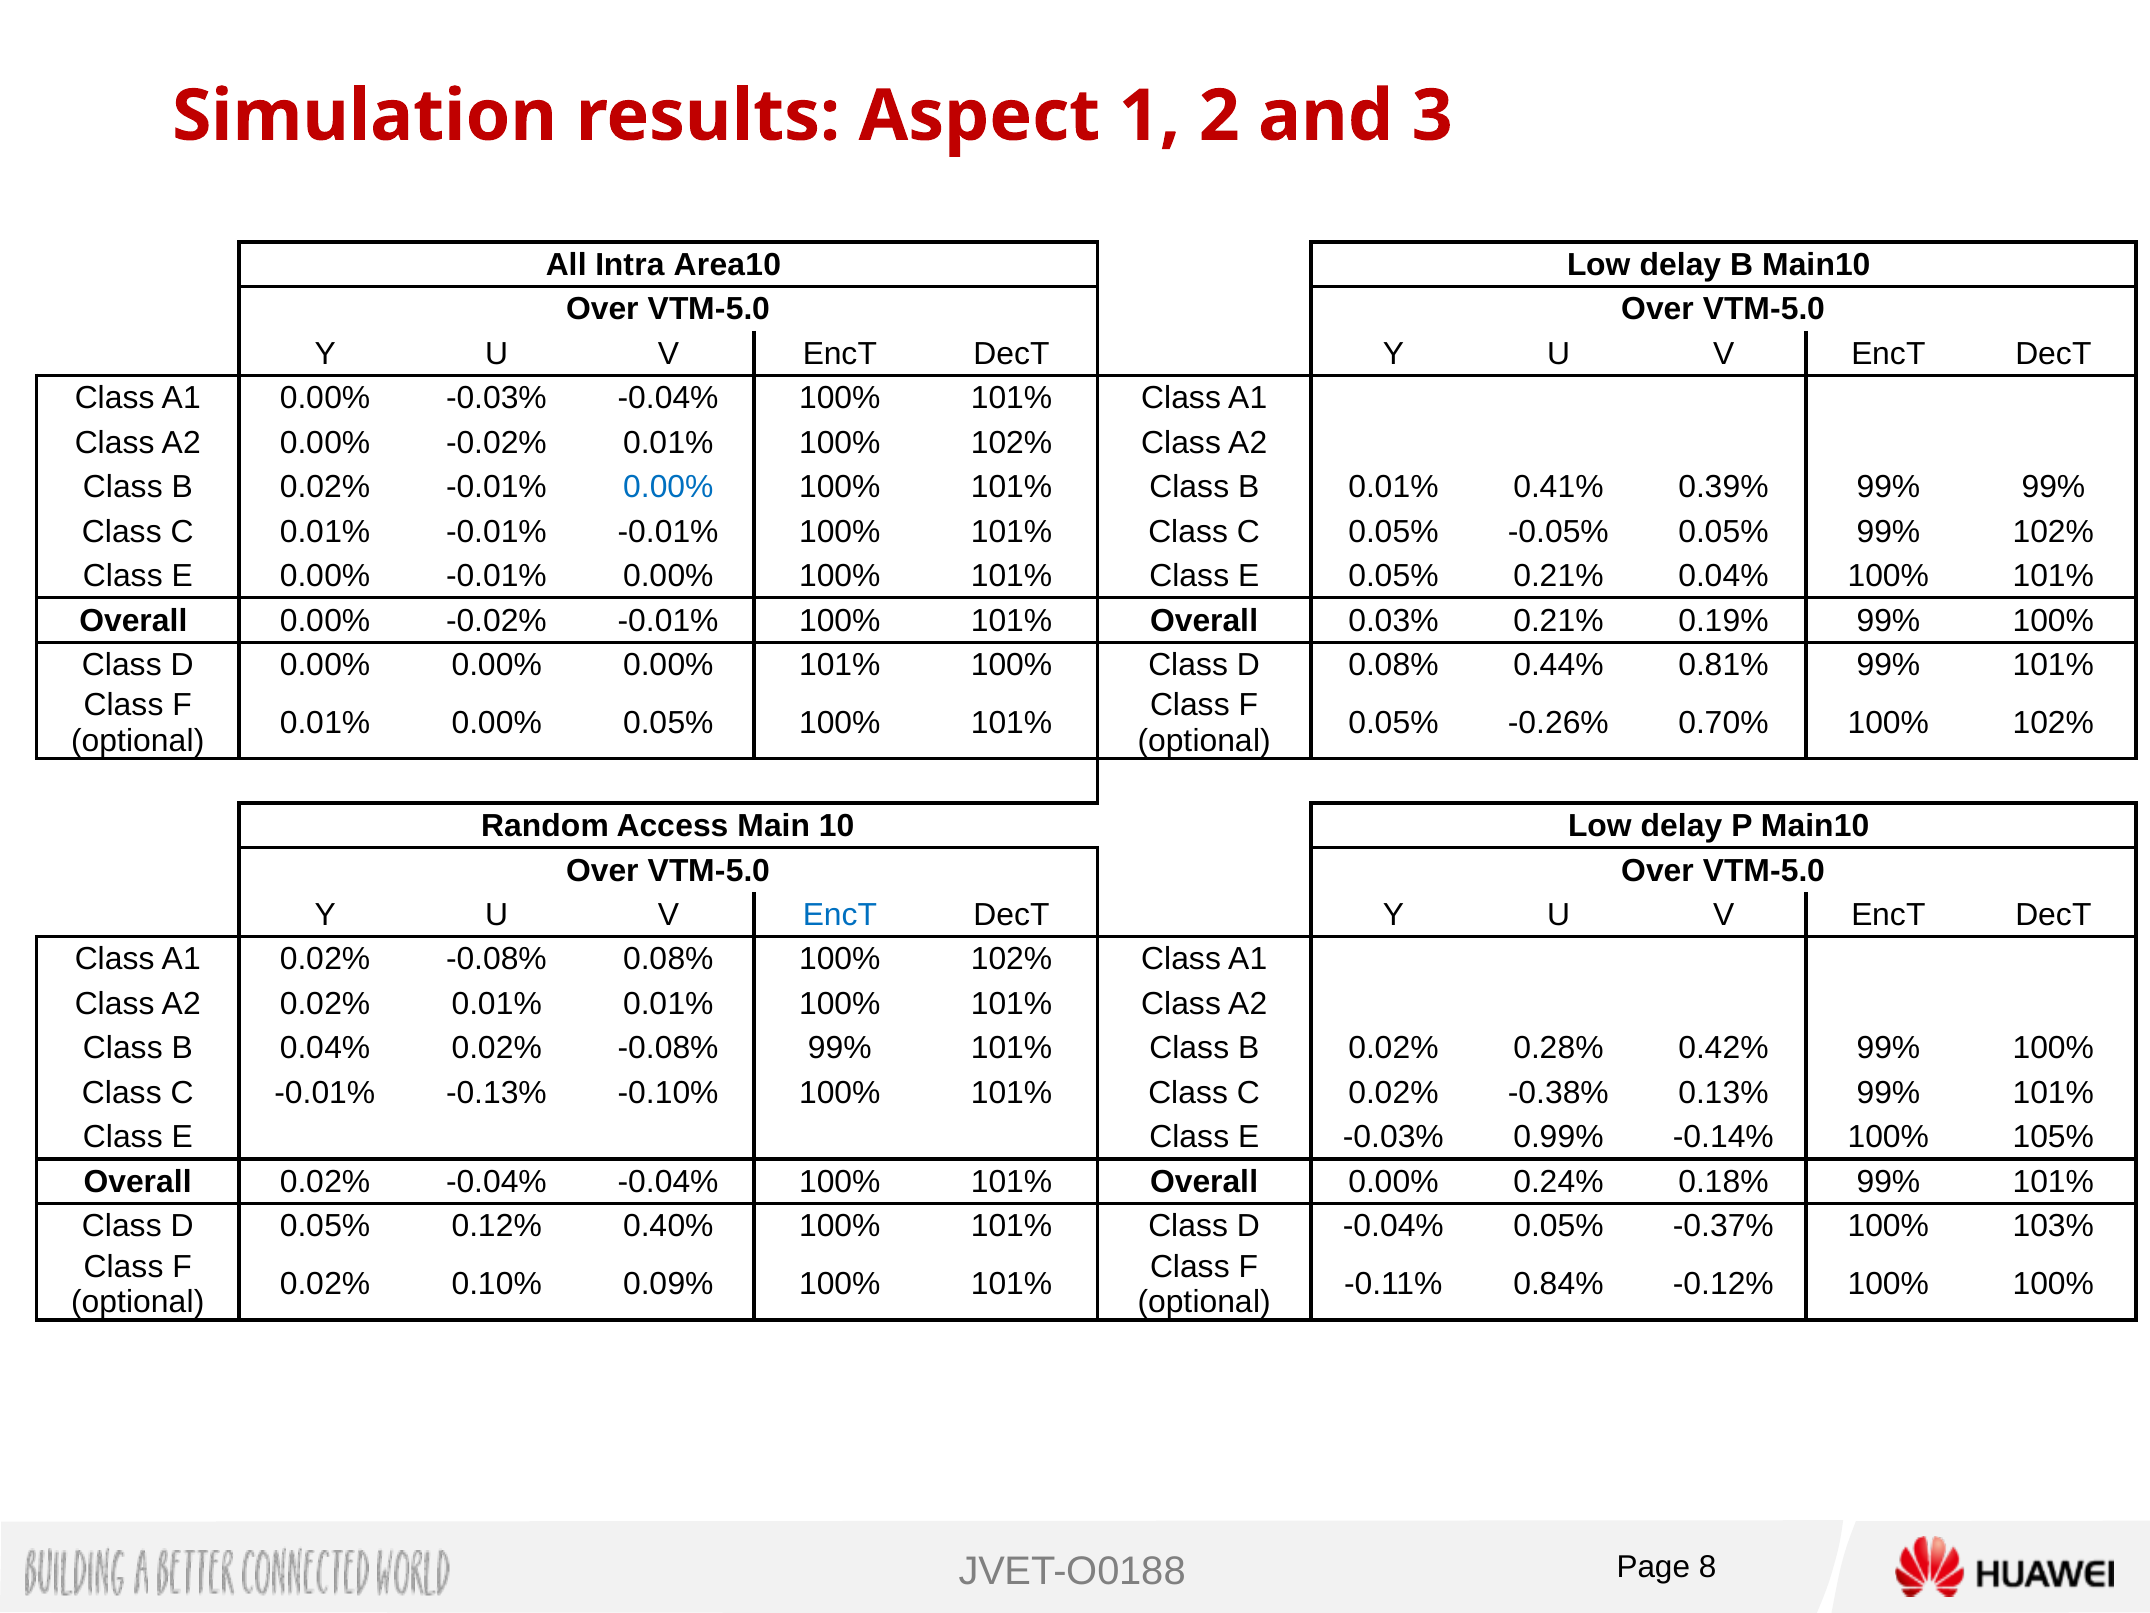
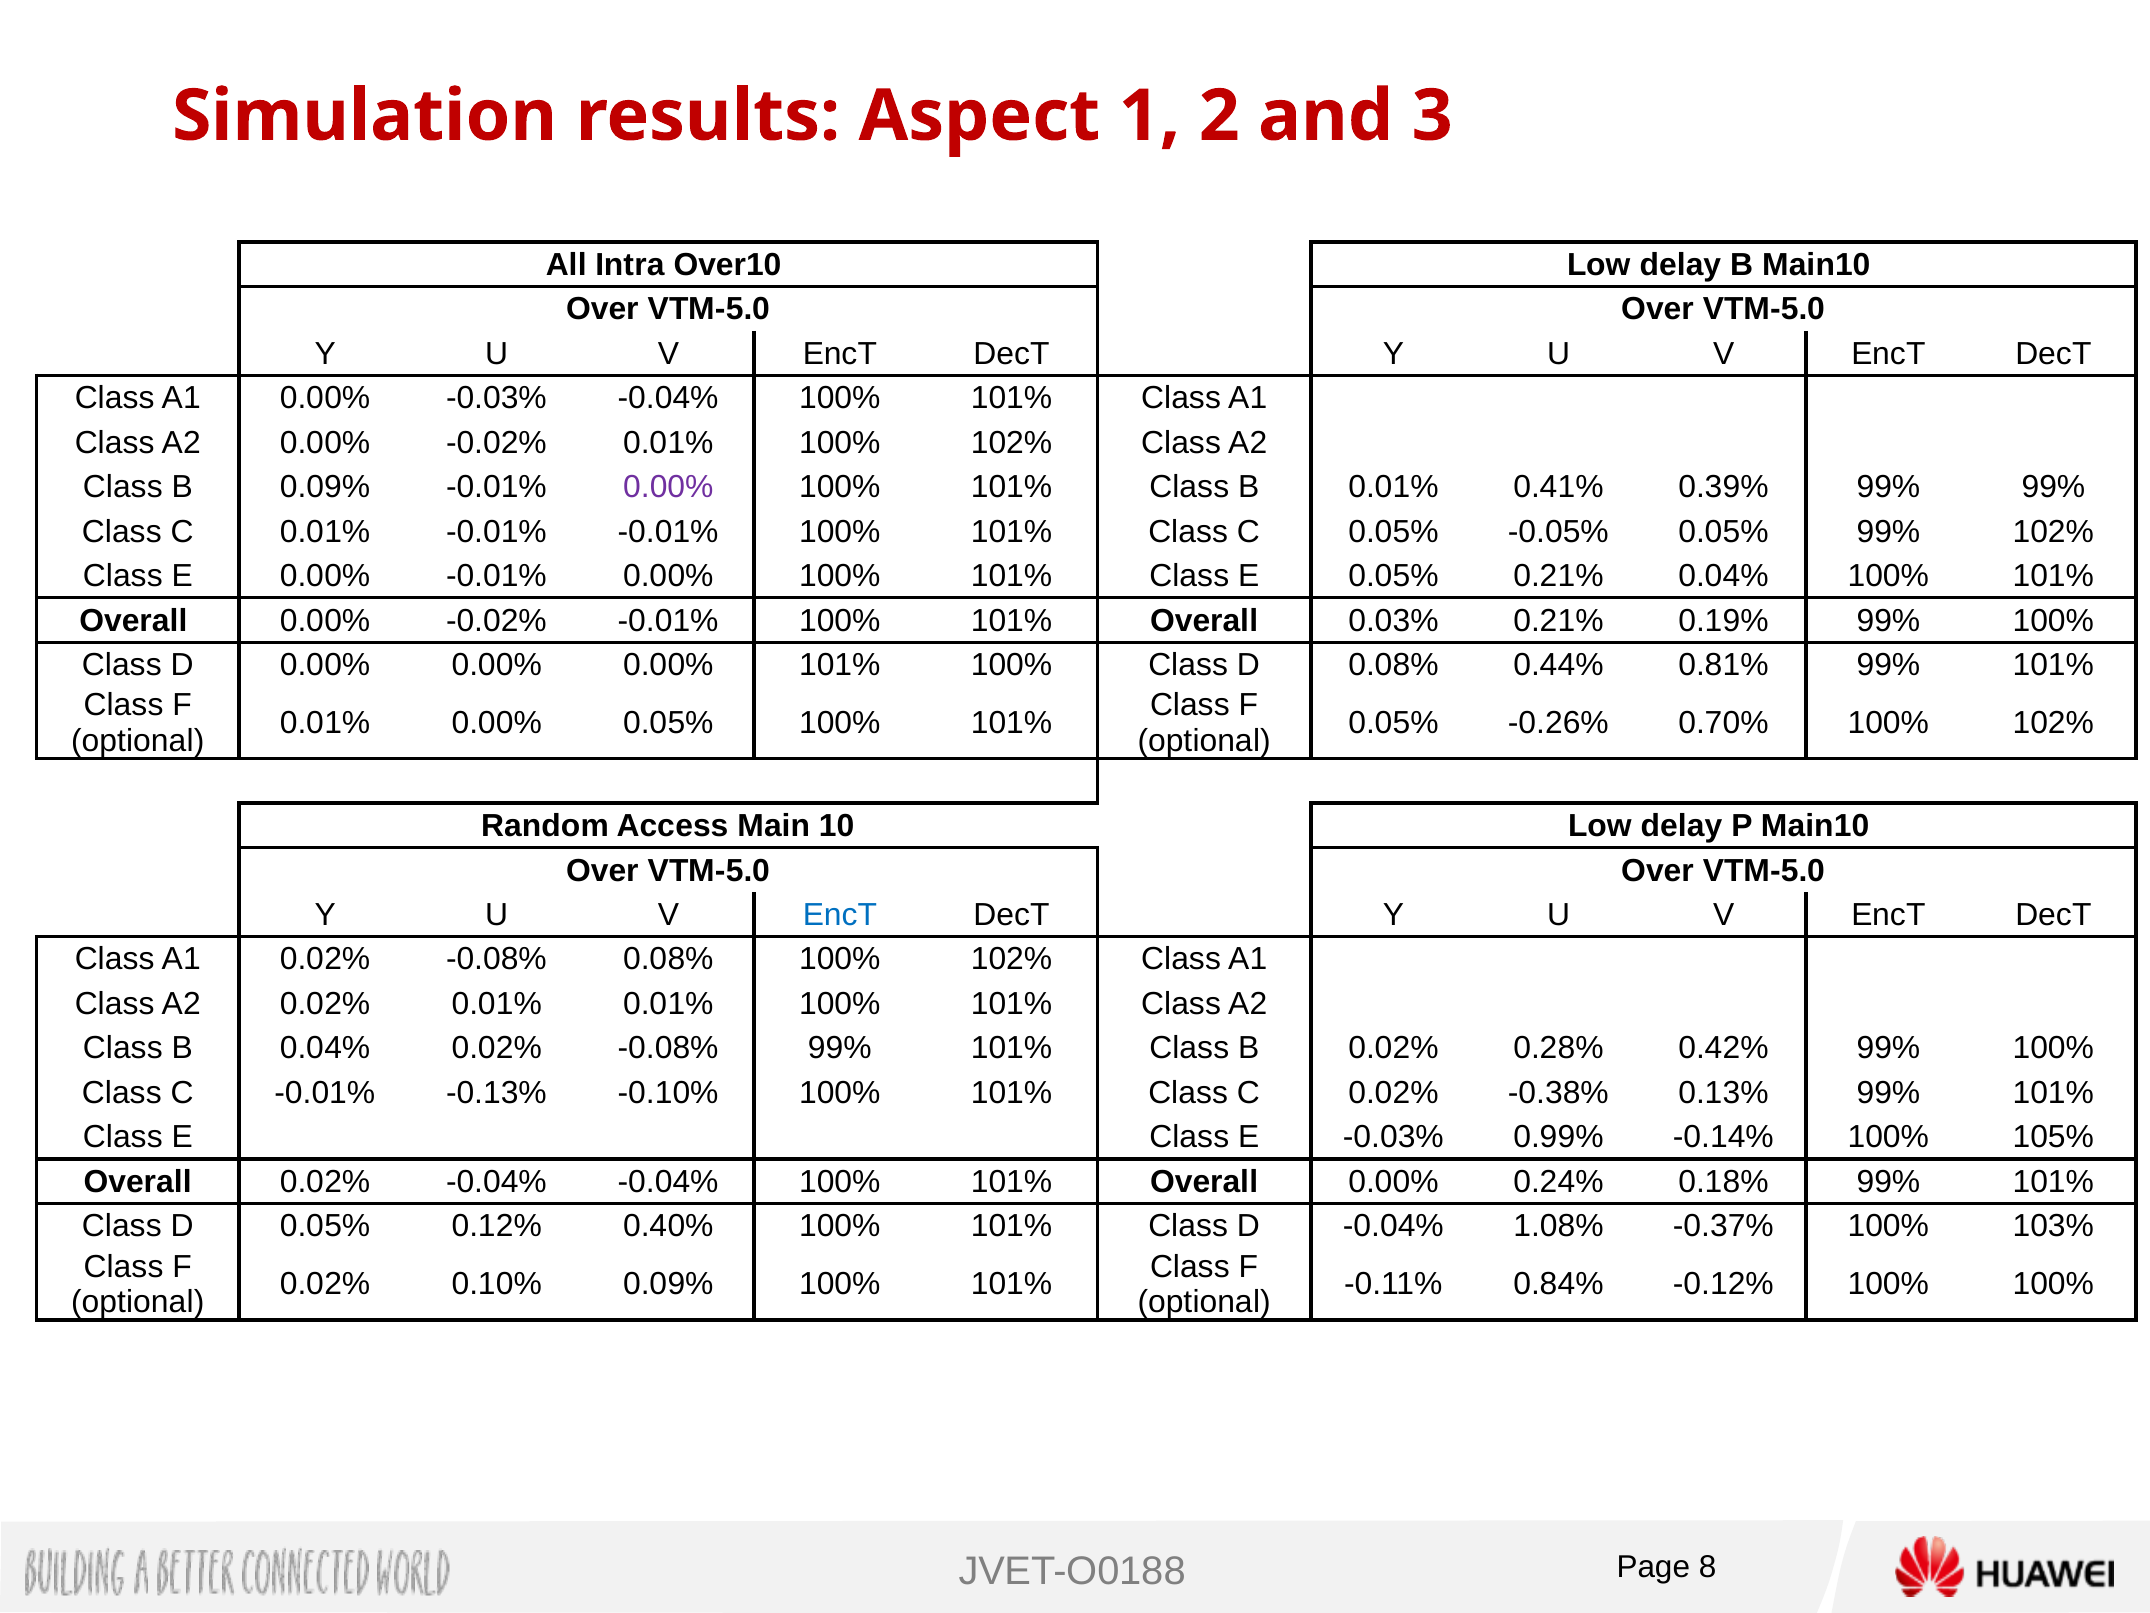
Area10: Area10 -> Over10
0.02% at (325, 487): 0.02% -> 0.09%
0.00% at (668, 487) colour: blue -> purple
-0.04% 0.05%: 0.05% -> 1.08%
